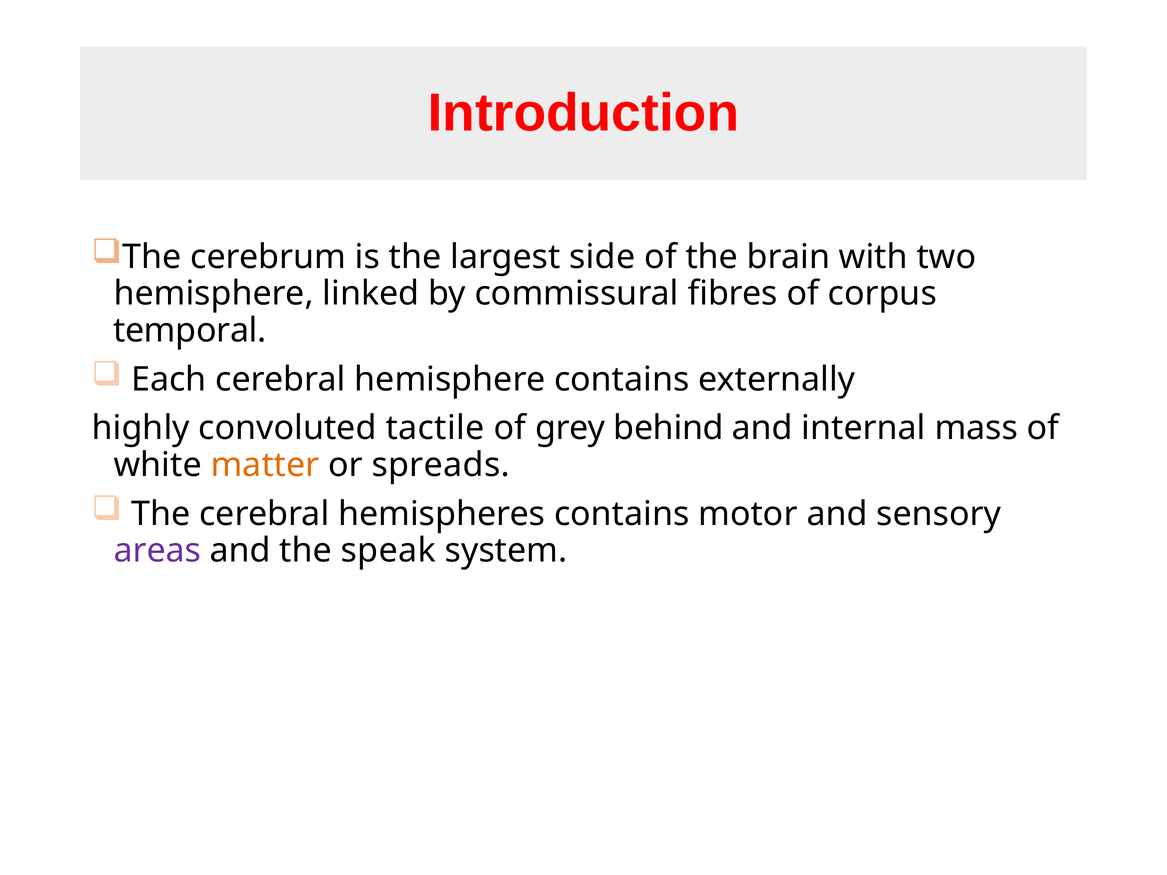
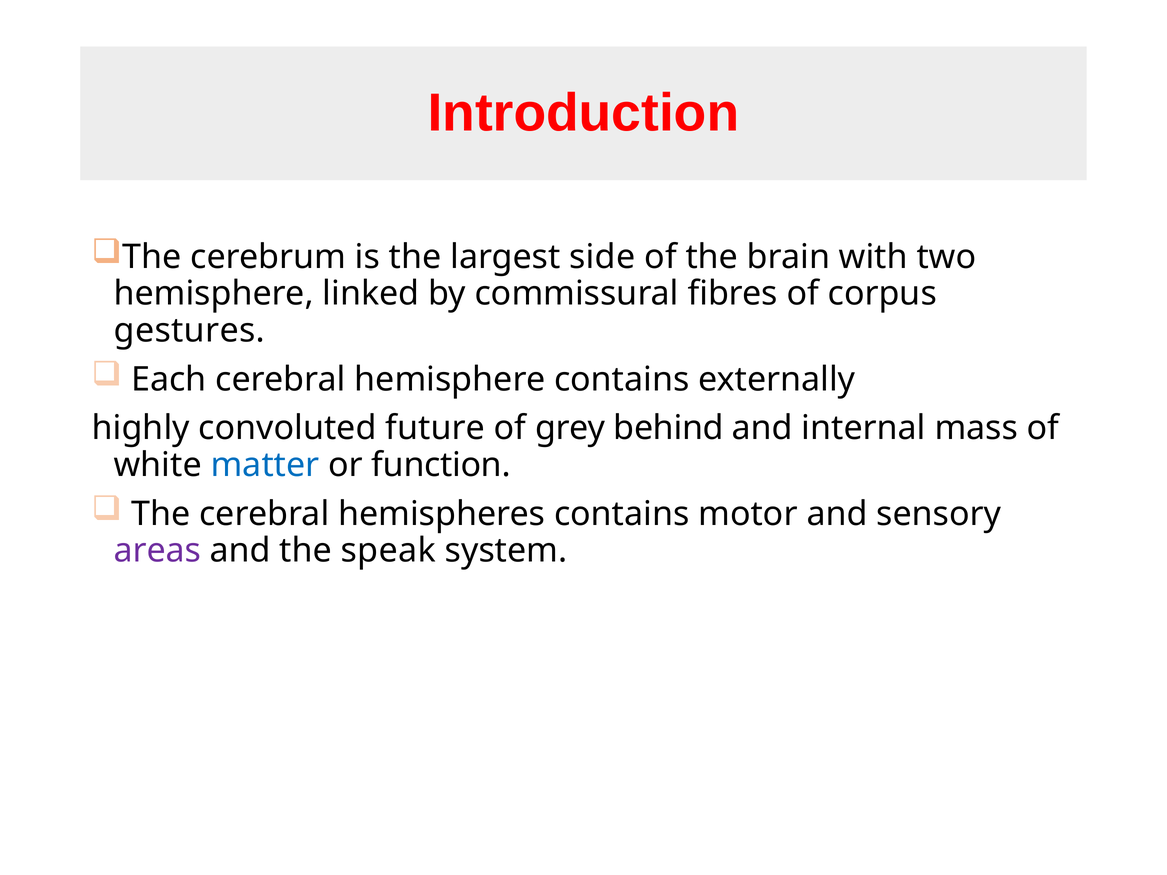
temporal: temporal -> gestures
tactile: tactile -> future
matter colour: orange -> blue
spreads: spreads -> function
